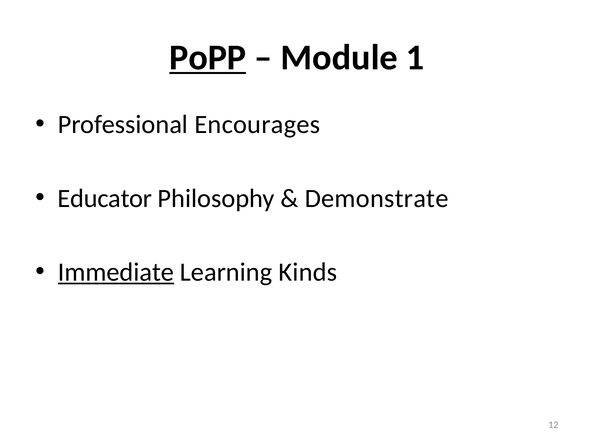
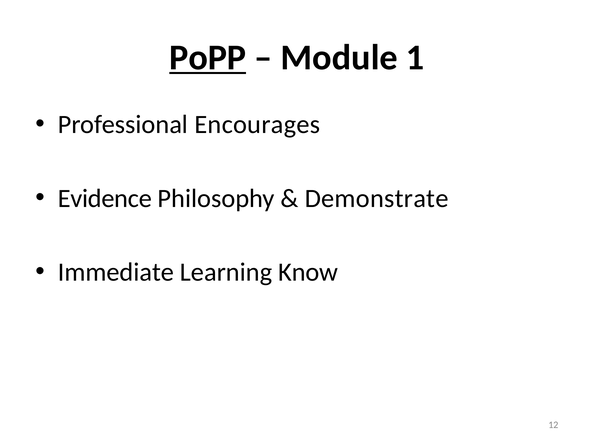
Educator: Educator -> Evidence
Immediate underline: present -> none
Kinds: Kinds -> Know
